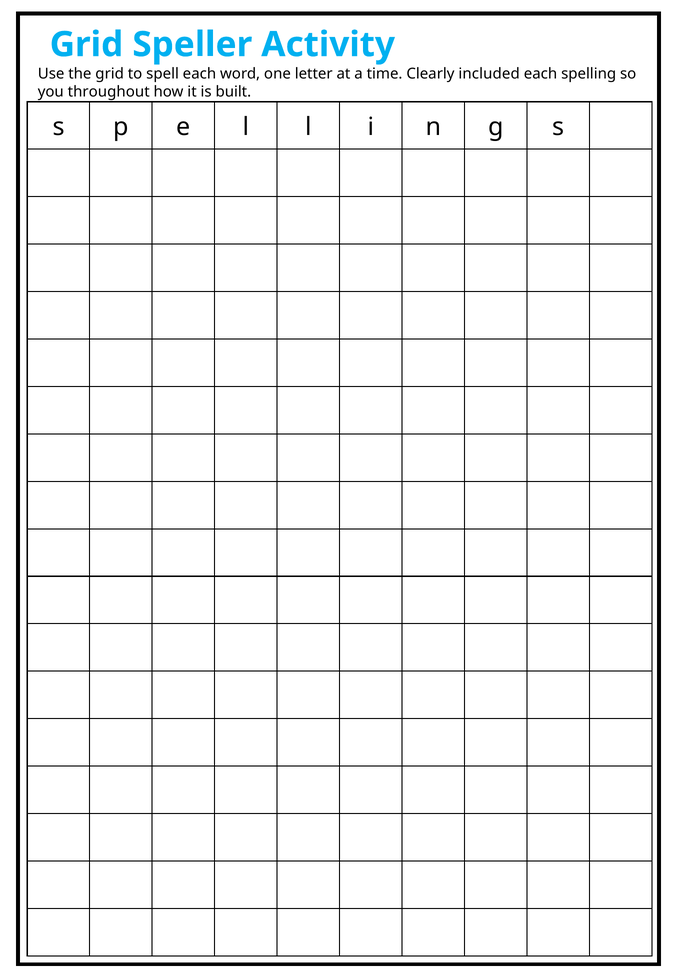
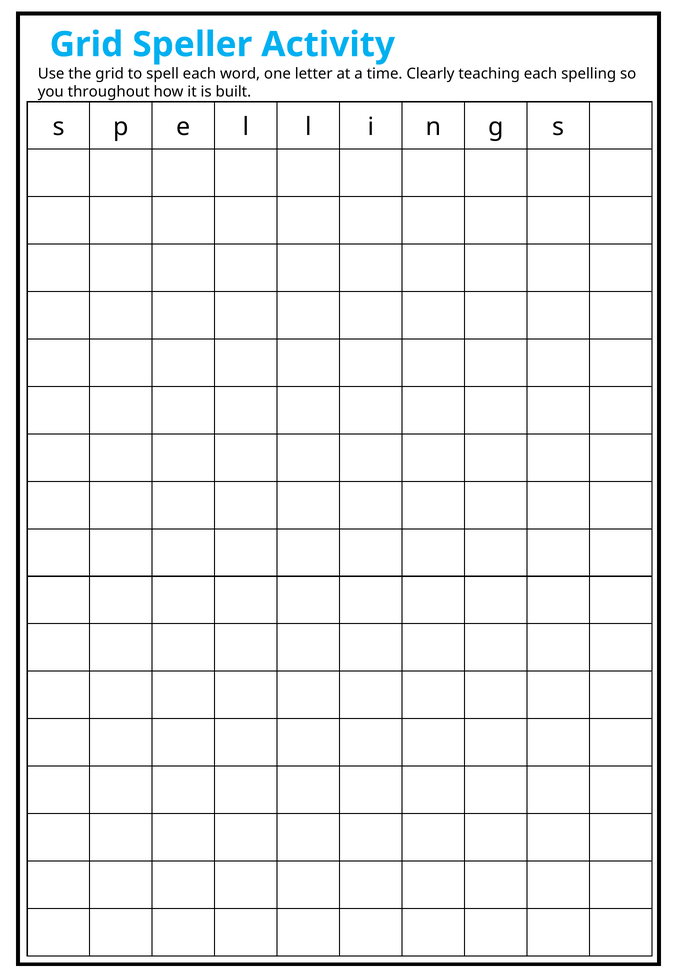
included: included -> teaching
